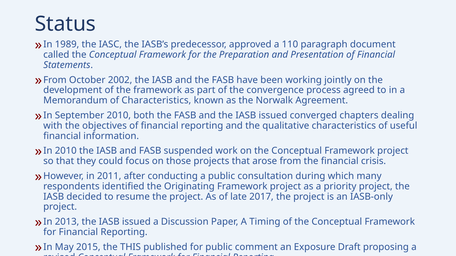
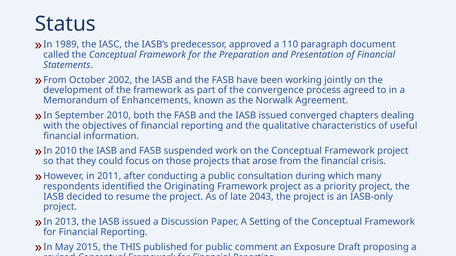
of Characteristics: Characteristics -> Enhancements
2017: 2017 -> 2043
Timing: Timing -> Setting
